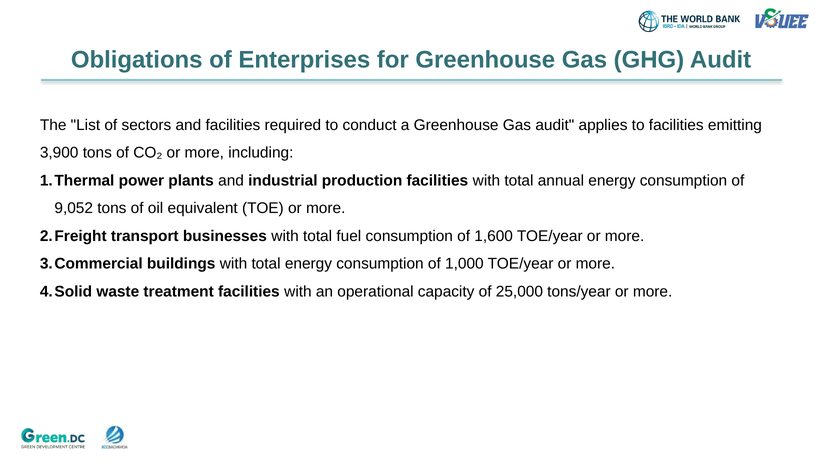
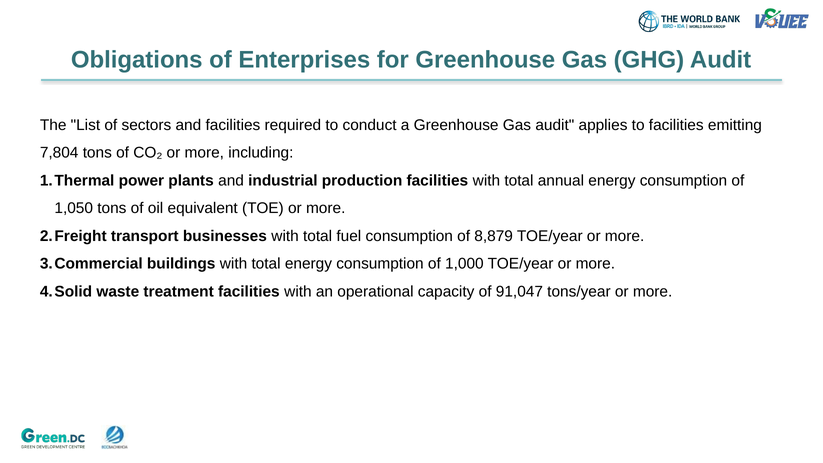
3,900: 3,900 -> 7,804
9,052: 9,052 -> 1,050
1,600: 1,600 -> 8,879
25,000: 25,000 -> 91,047
